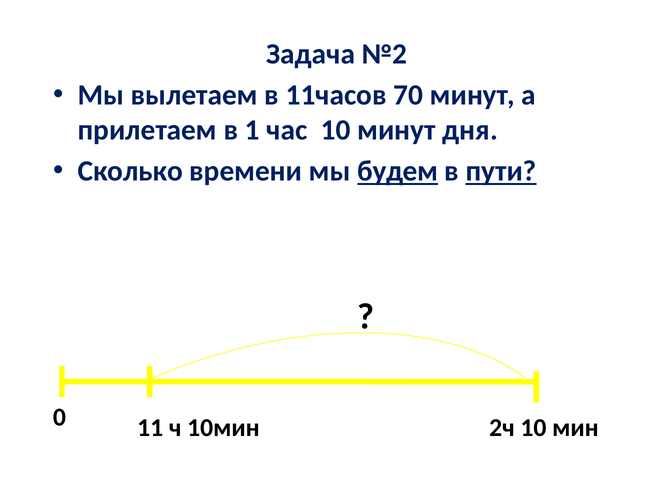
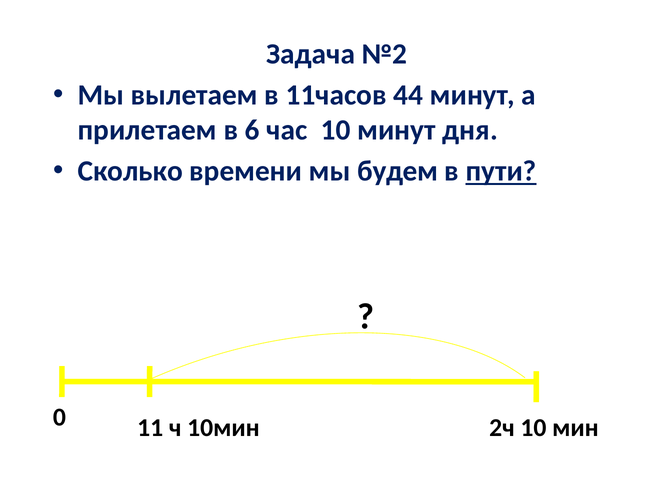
70: 70 -> 44
1: 1 -> 6
будем underline: present -> none
